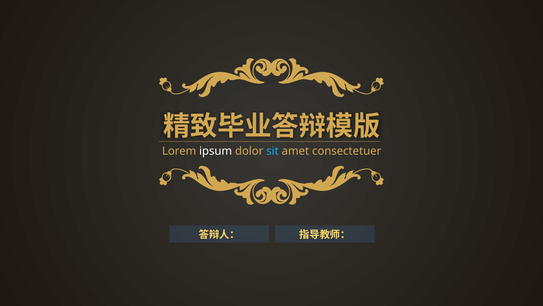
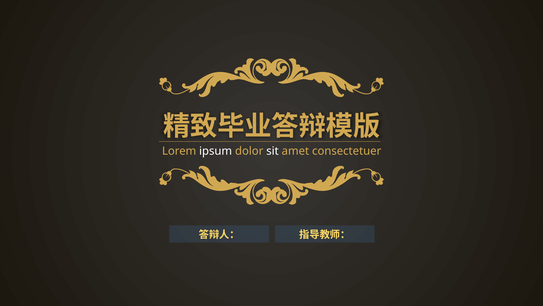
sit colour: light blue -> white
